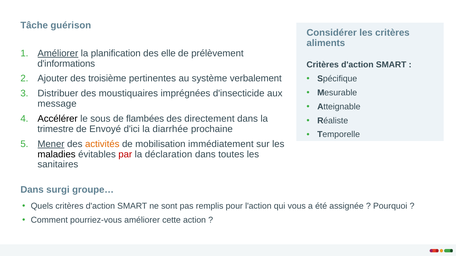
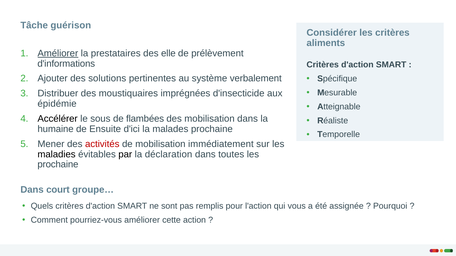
planification: planification -> prestataires
troisième: troisième -> solutions
message: message -> épidémie
des directement: directement -> mobilisation
trimestre: trimestre -> humaine
Envoyé: Envoyé -> Ensuite
diarrhée: diarrhée -> malades
Mener underline: present -> none
activités colour: orange -> red
par colour: red -> black
sanitaires at (58, 165): sanitaires -> prochaine
surgi: surgi -> court
